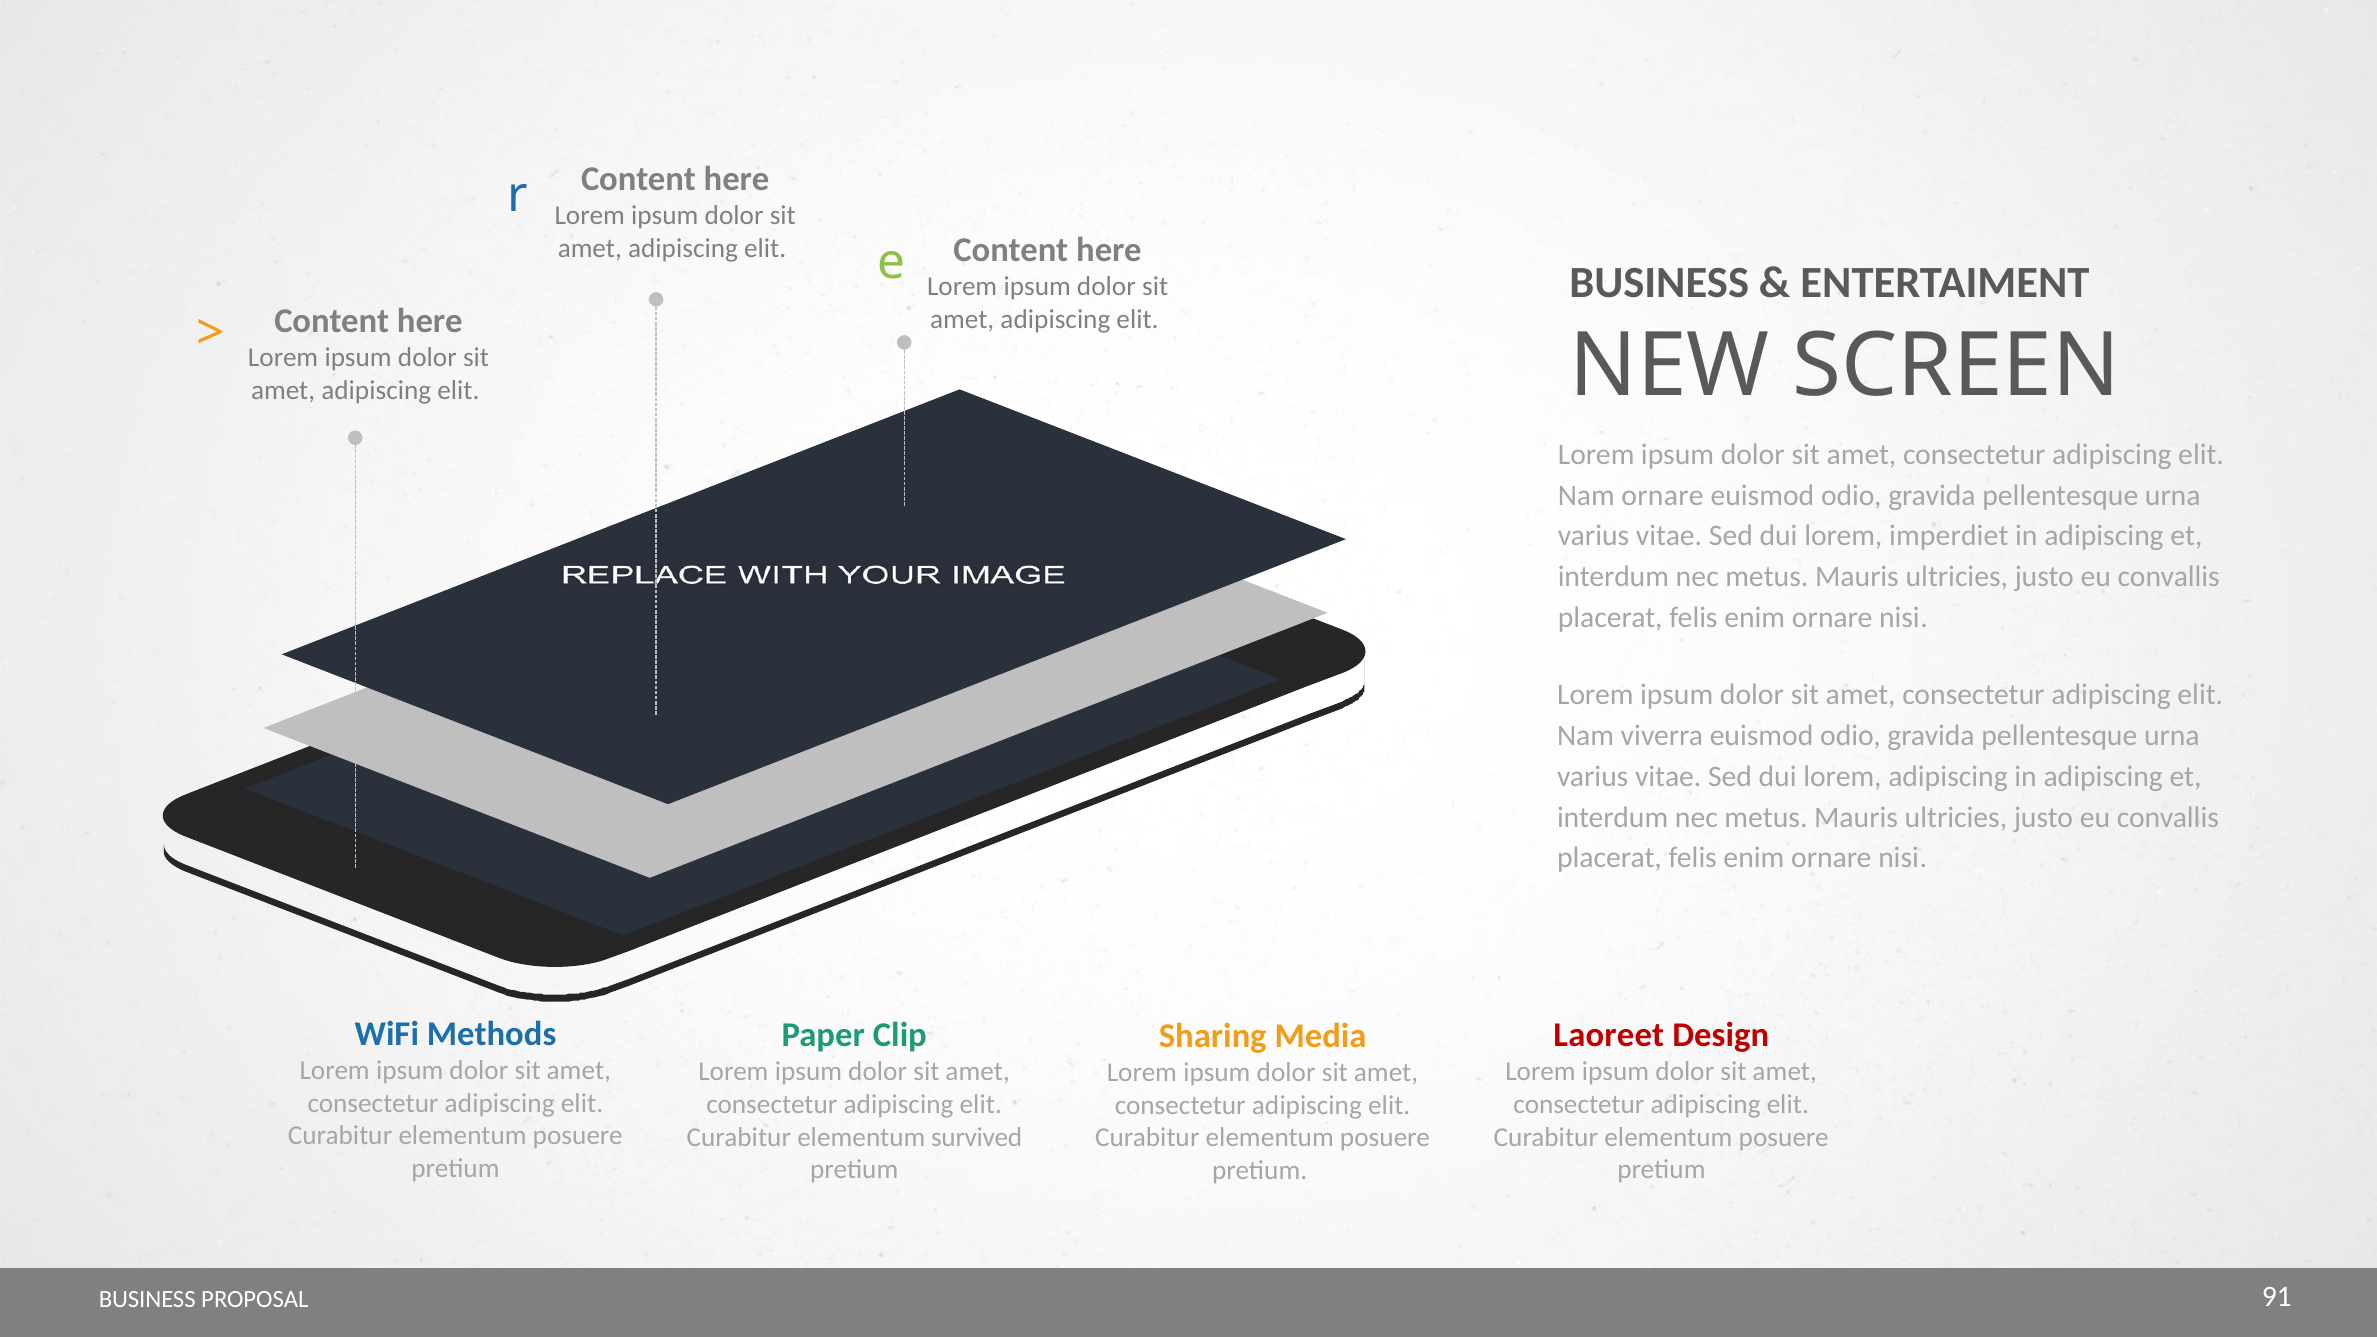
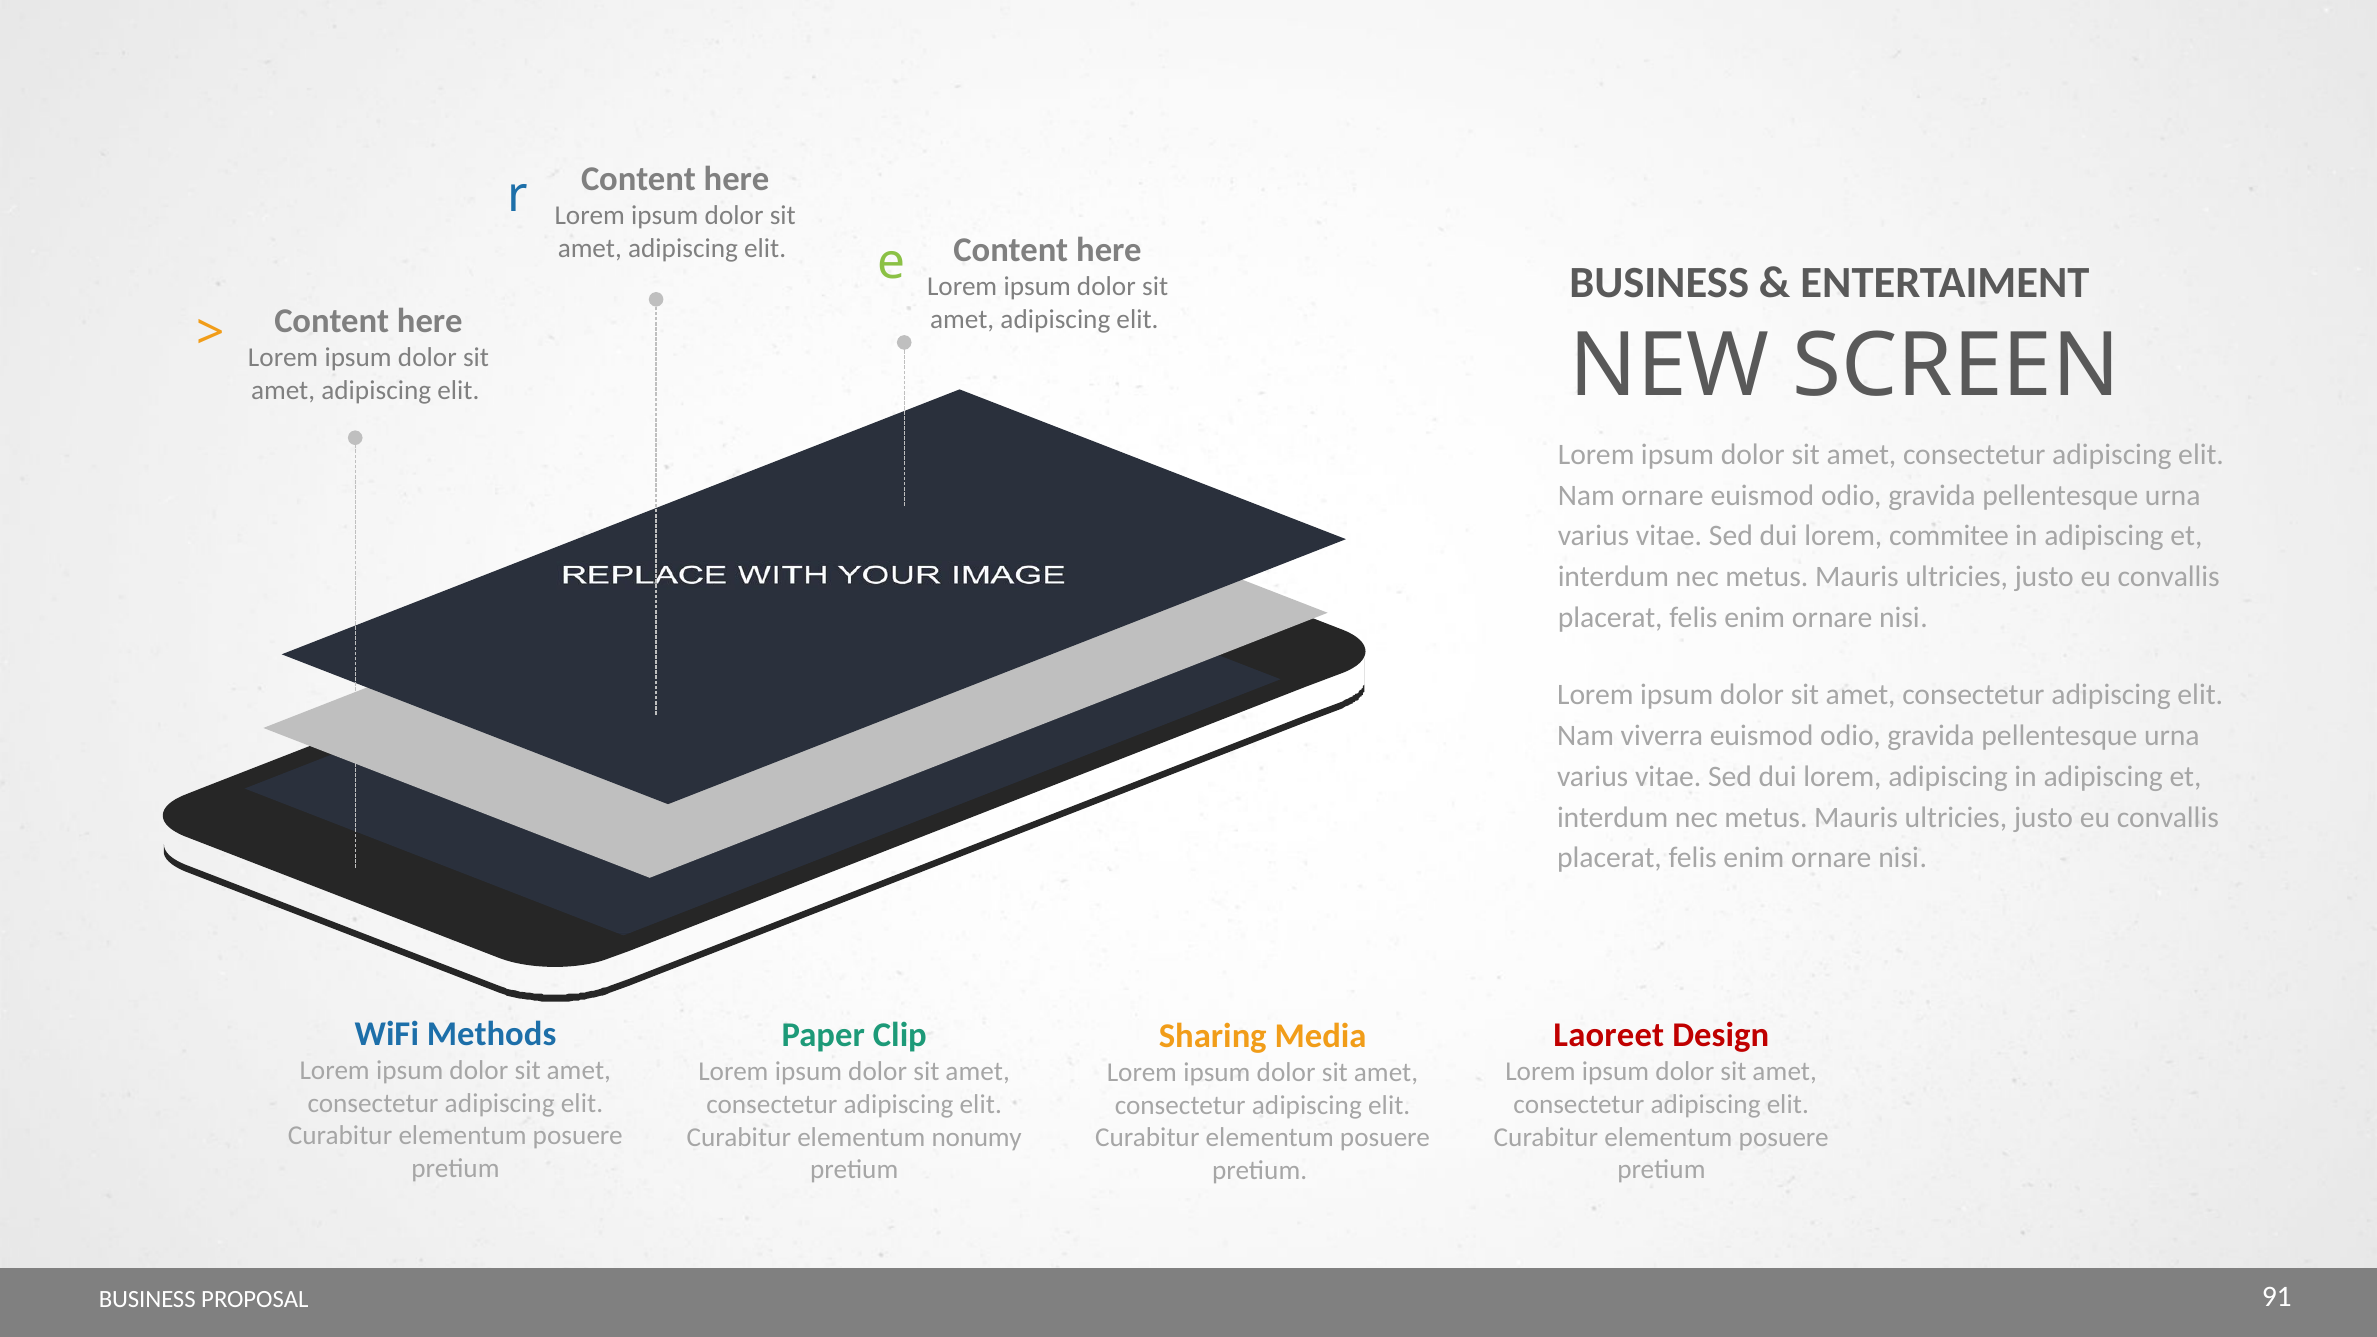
imperdiet: imperdiet -> commitee
survived: survived -> nonumy
